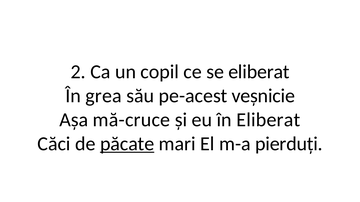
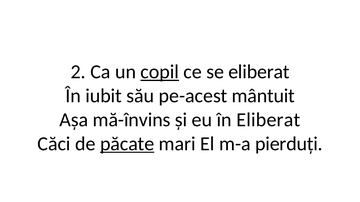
copil underline: none -> present
grea: grea -> iubit
veșnicie: veșnicie -> mântuit
mă-cruce: mă-cruce -> mă-învins
